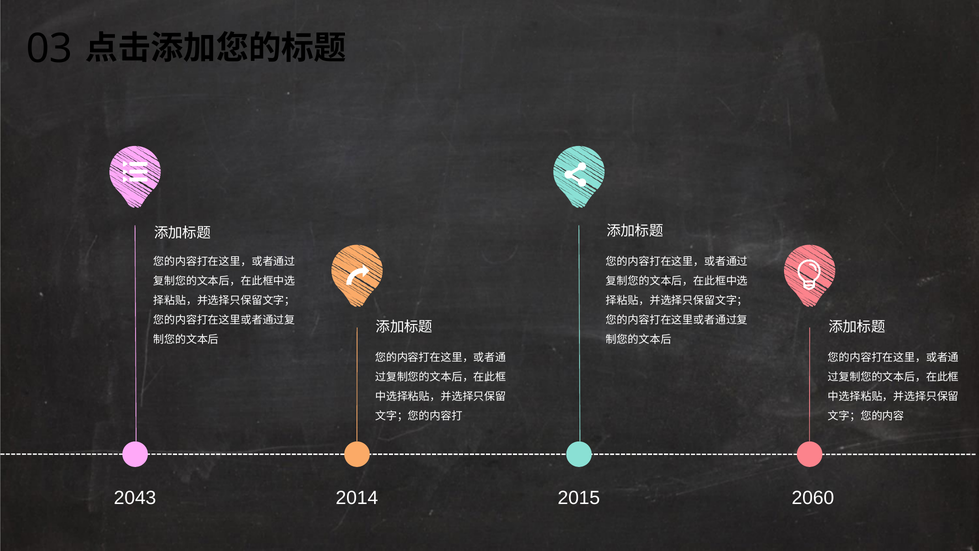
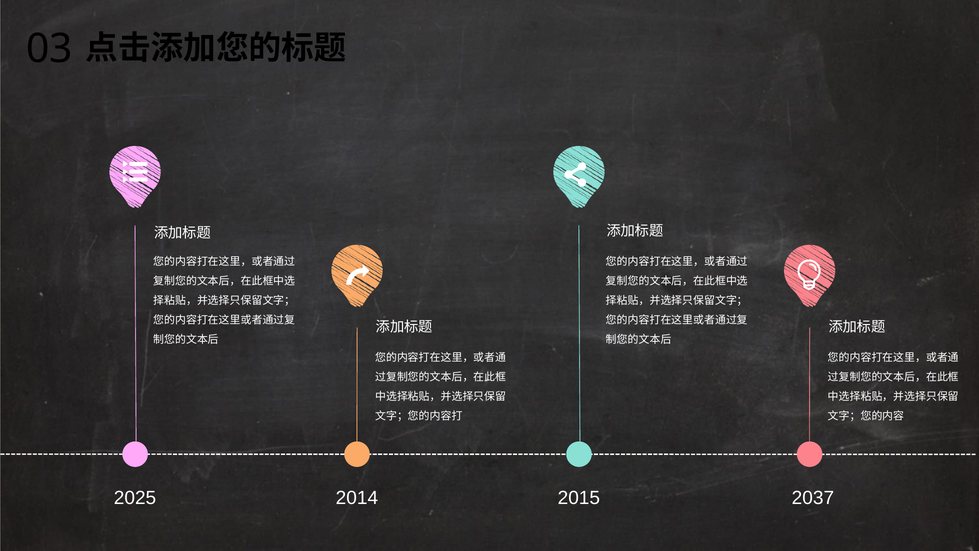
2043: 2043 -> 2025
2060: 2060 -> 2037
